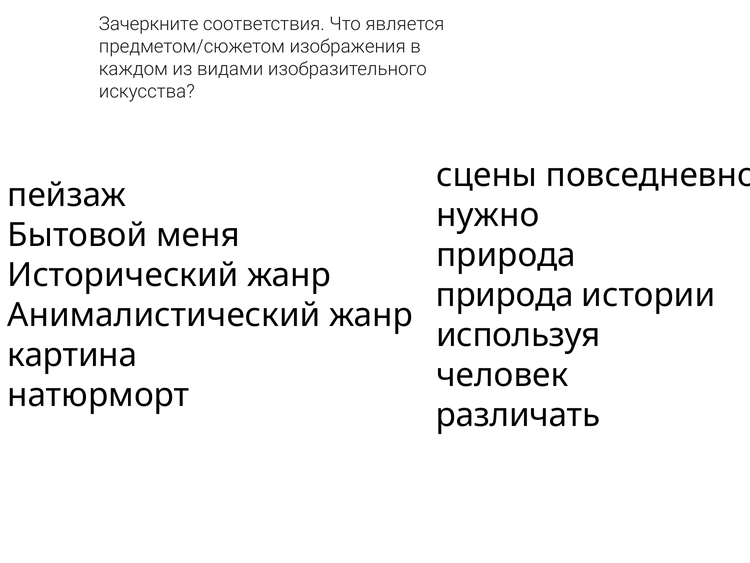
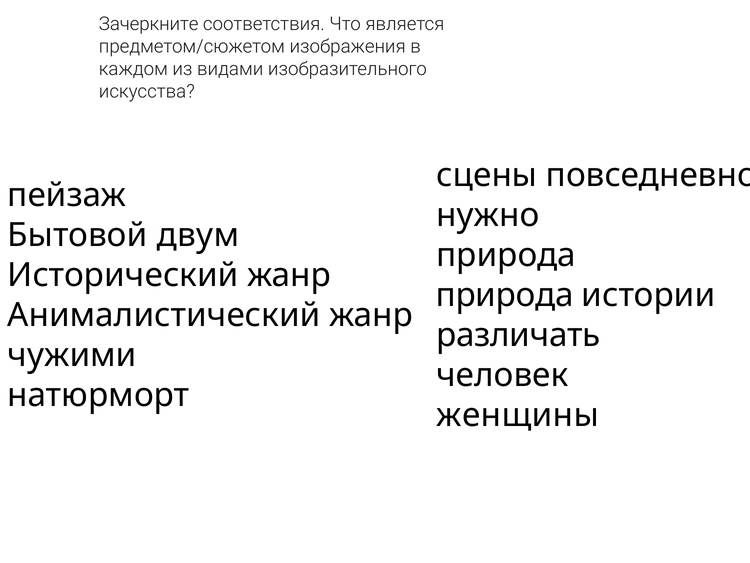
меня: меня -> двум
используя: используя -> различать
картина: картина -> чужими
различать: различать -> женщины
